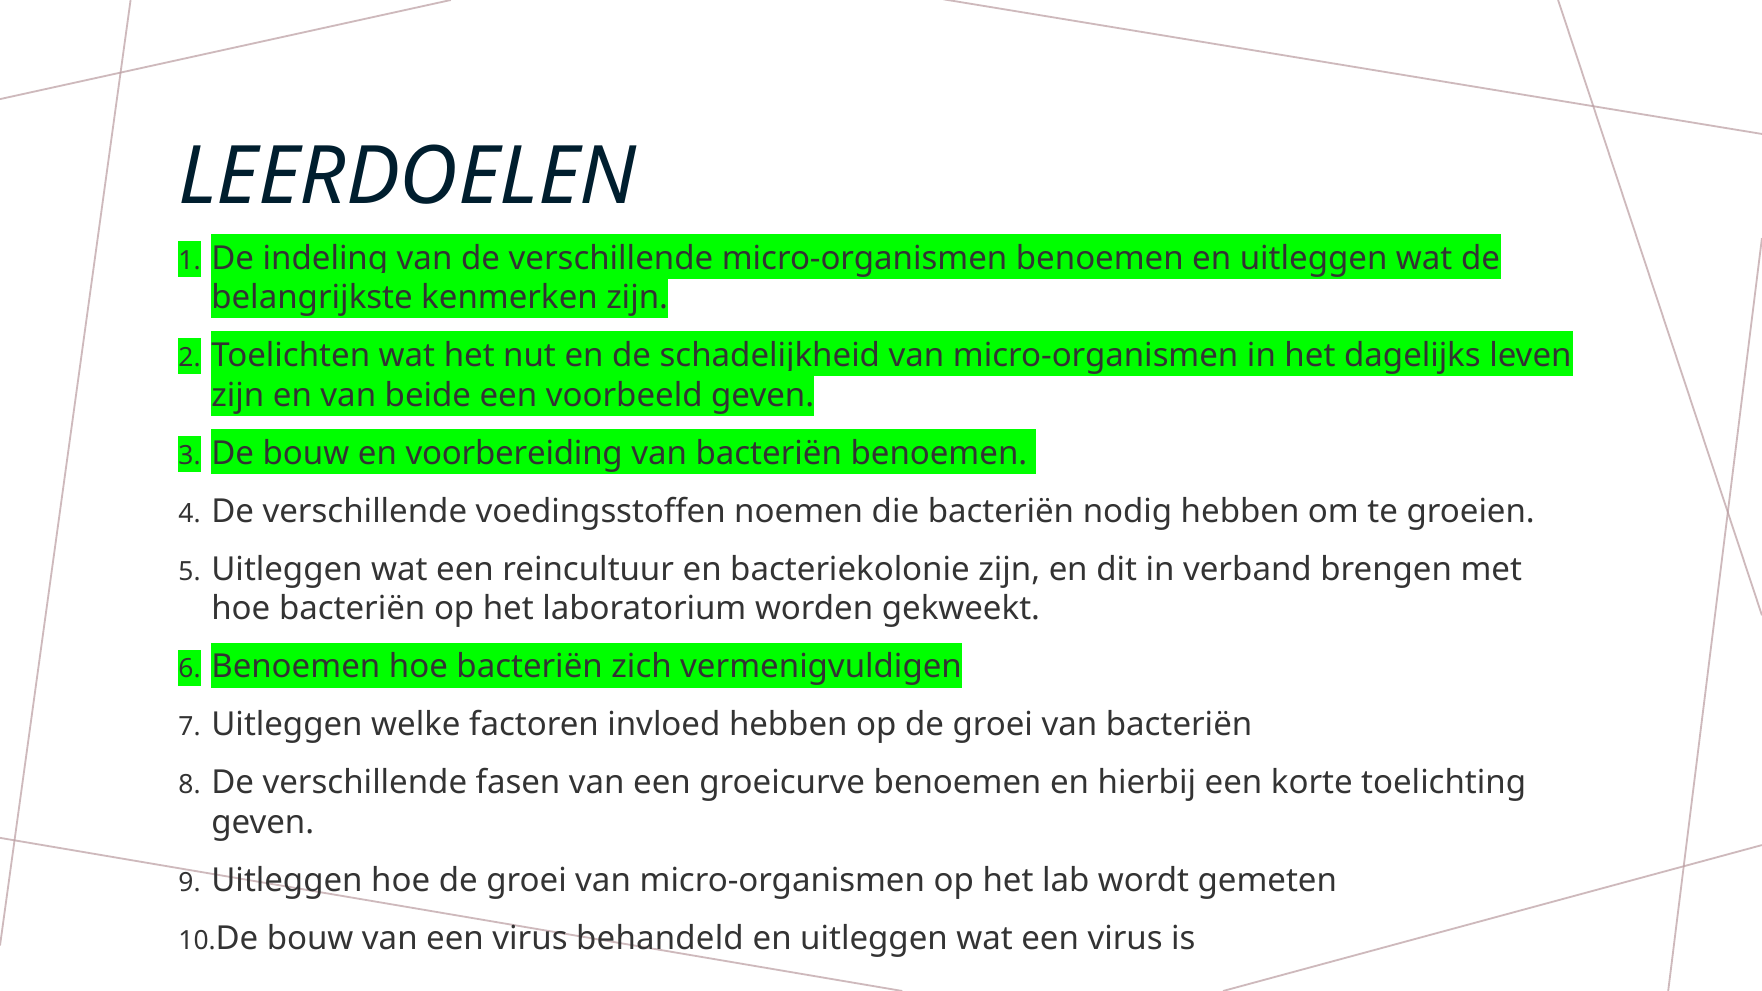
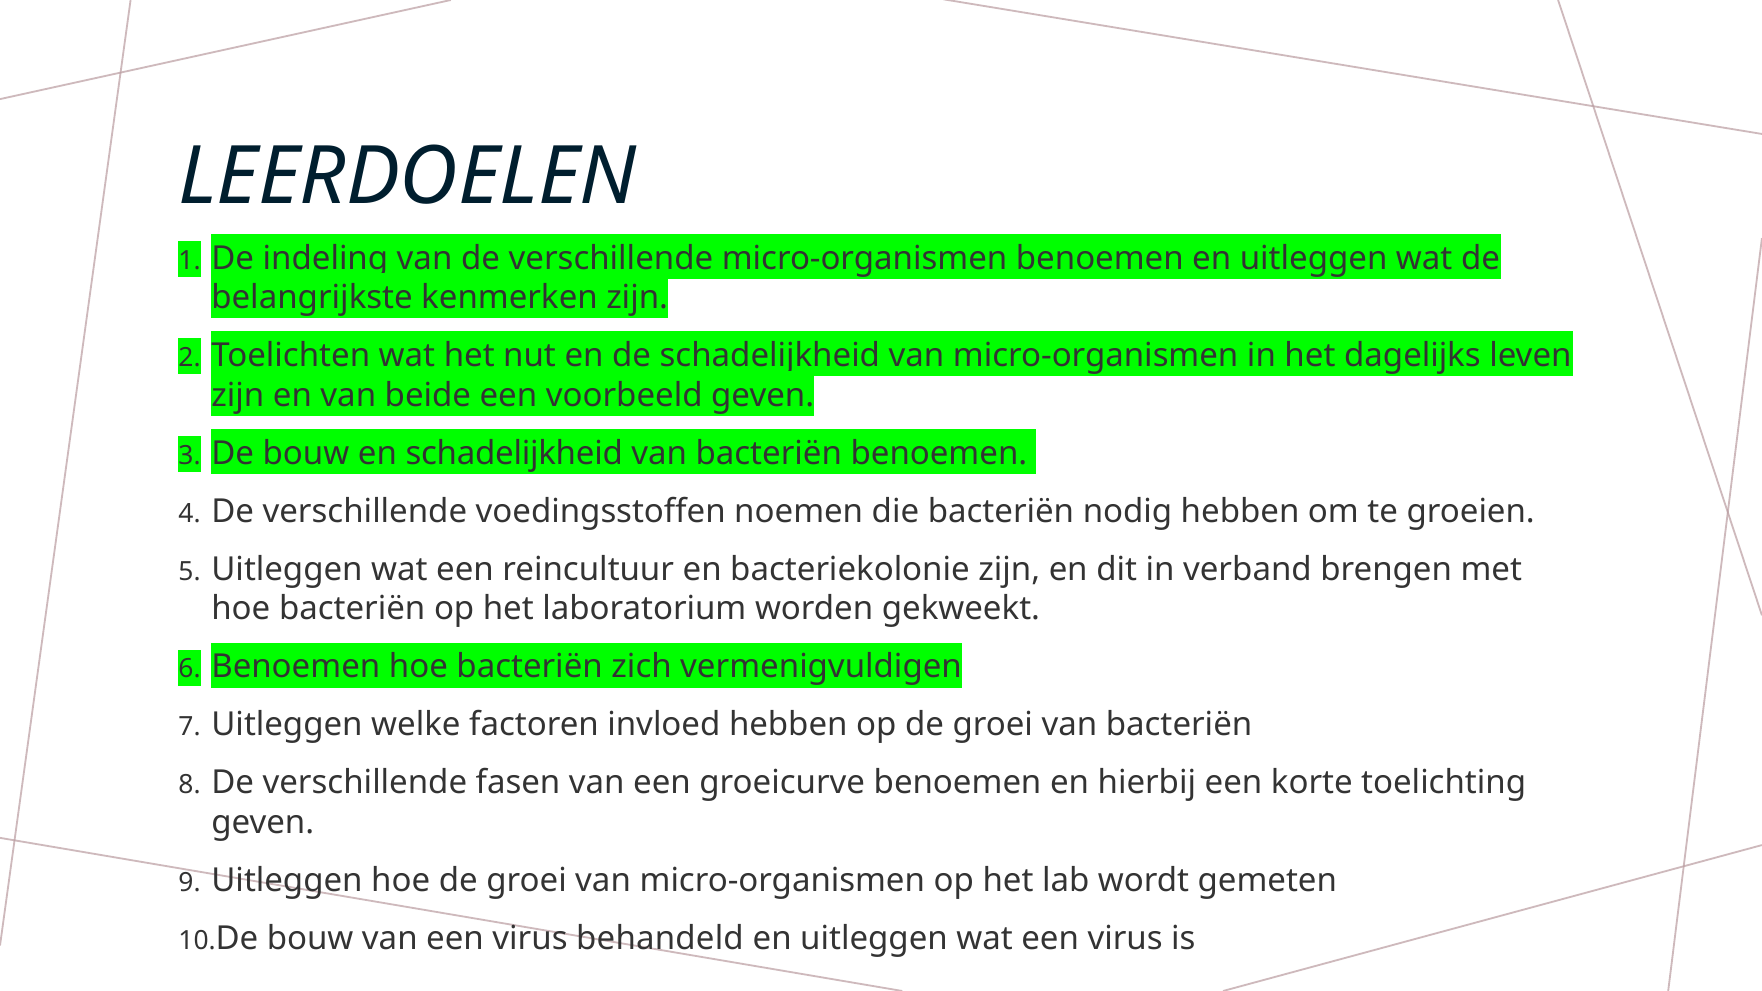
en voorbereiding: voorbereiding -> schadelijkheid
